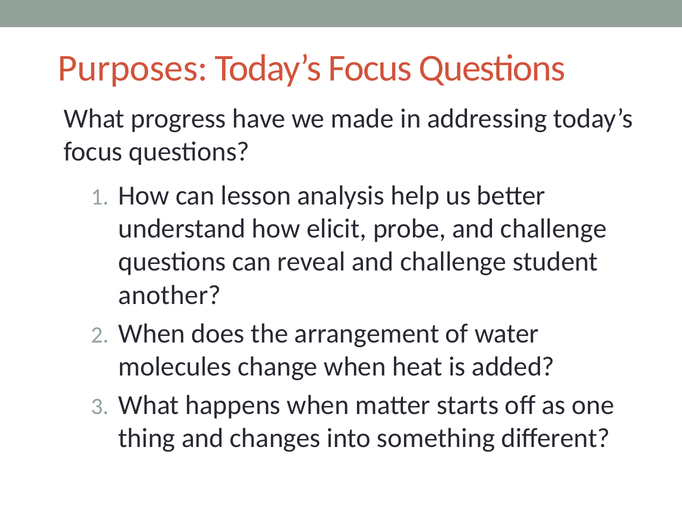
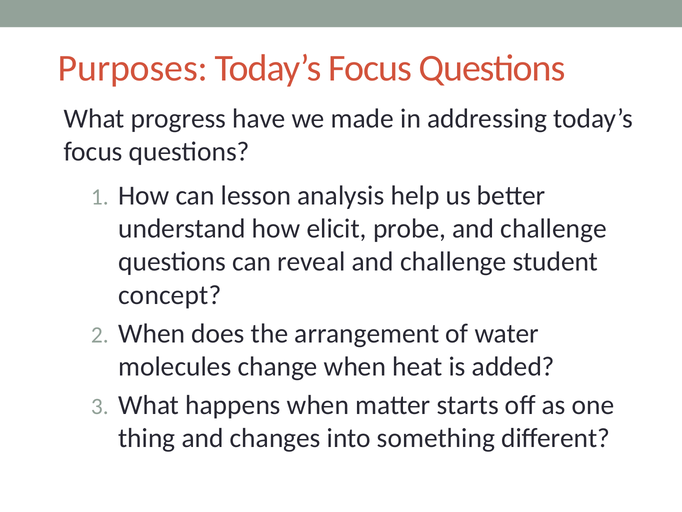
another: another -> concept
